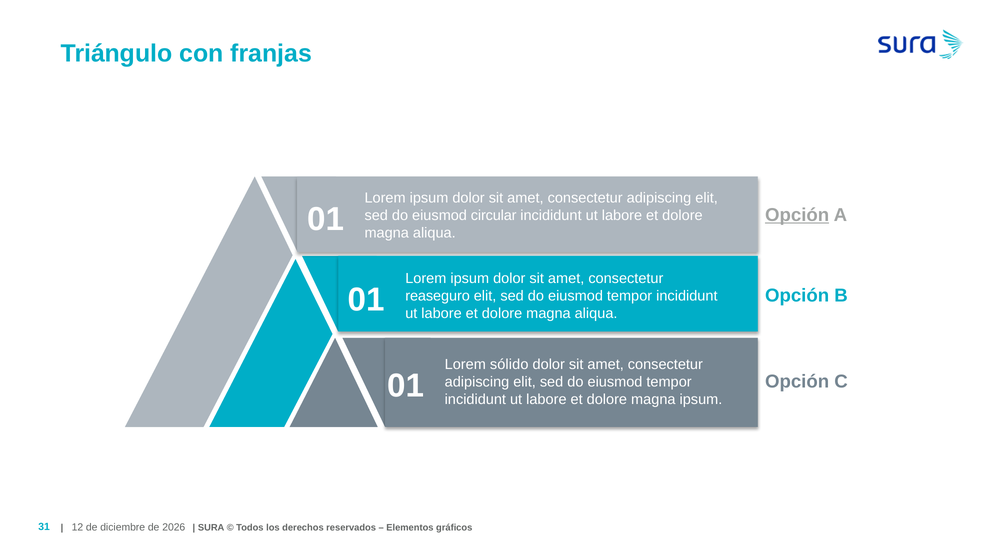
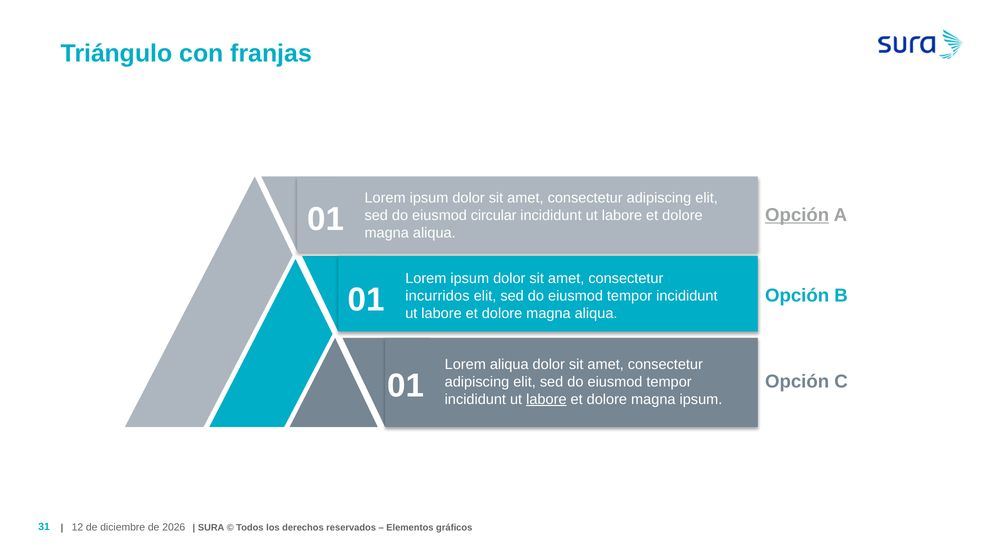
reaseguro: reaseguro -> incurridos
Lorem sólido: sólido -> aliqua
labore at (546, 399) underline: none -> present
